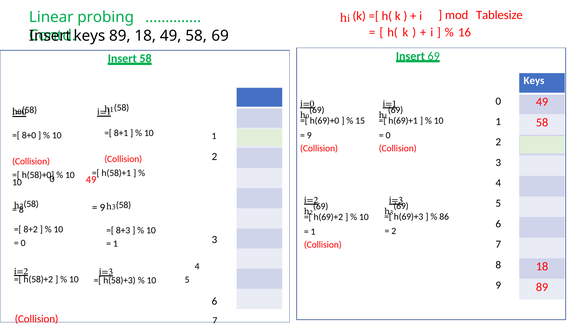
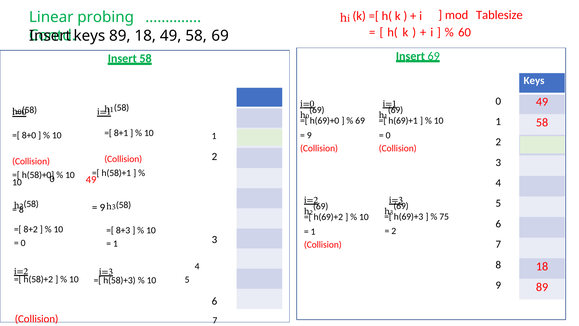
16: 16 -> 60
15 at (360, 120): 15 -> 69
86: 86 -> 75
